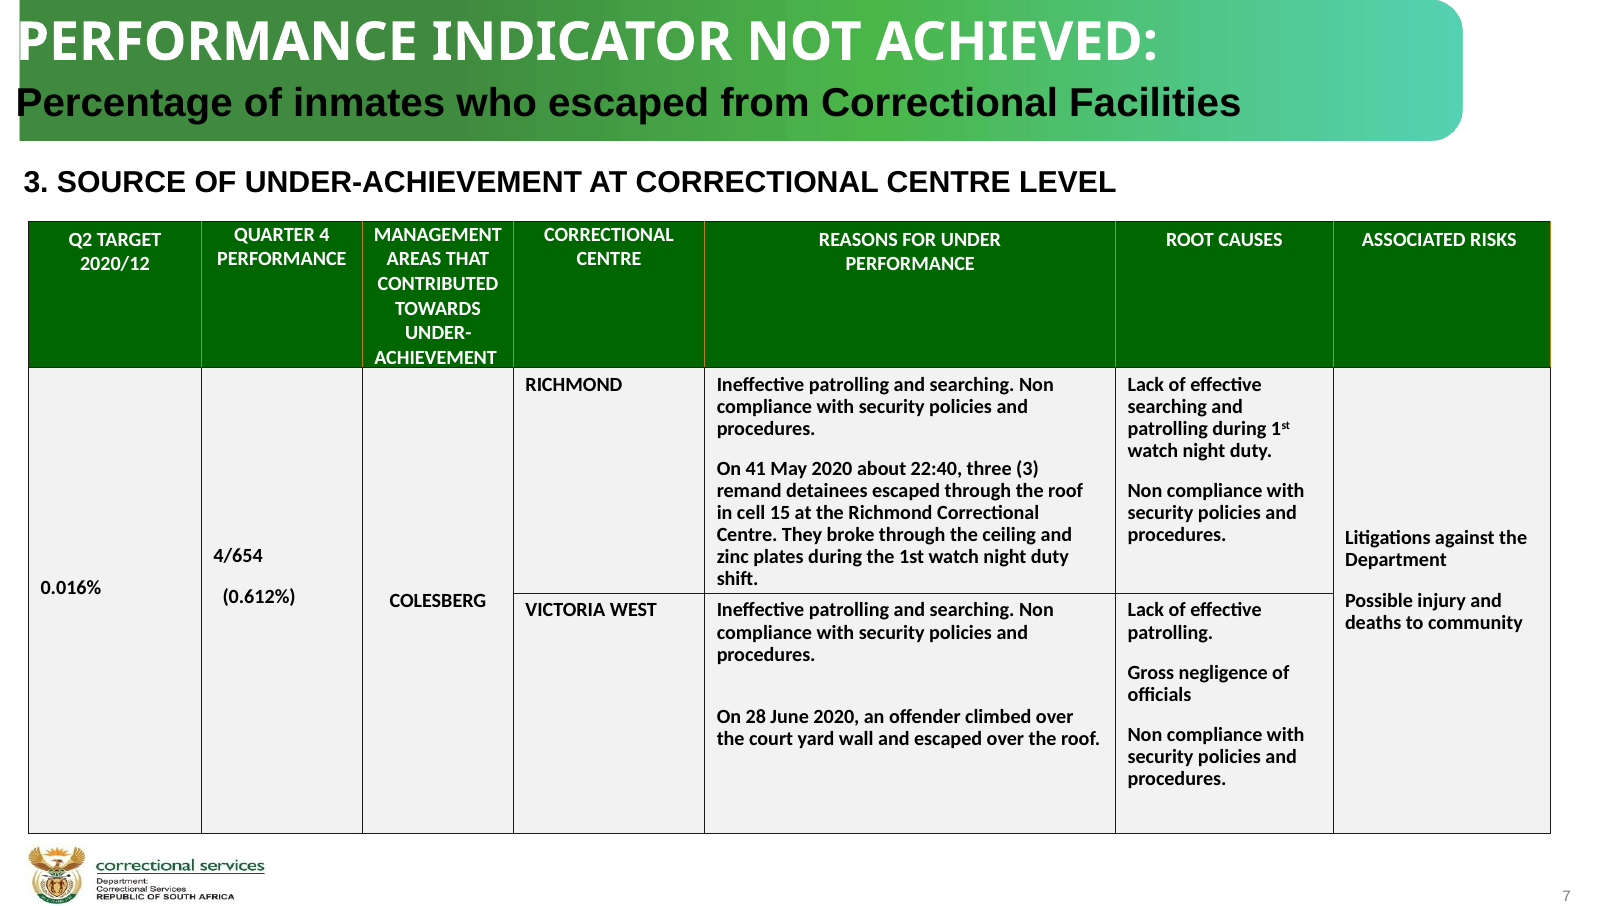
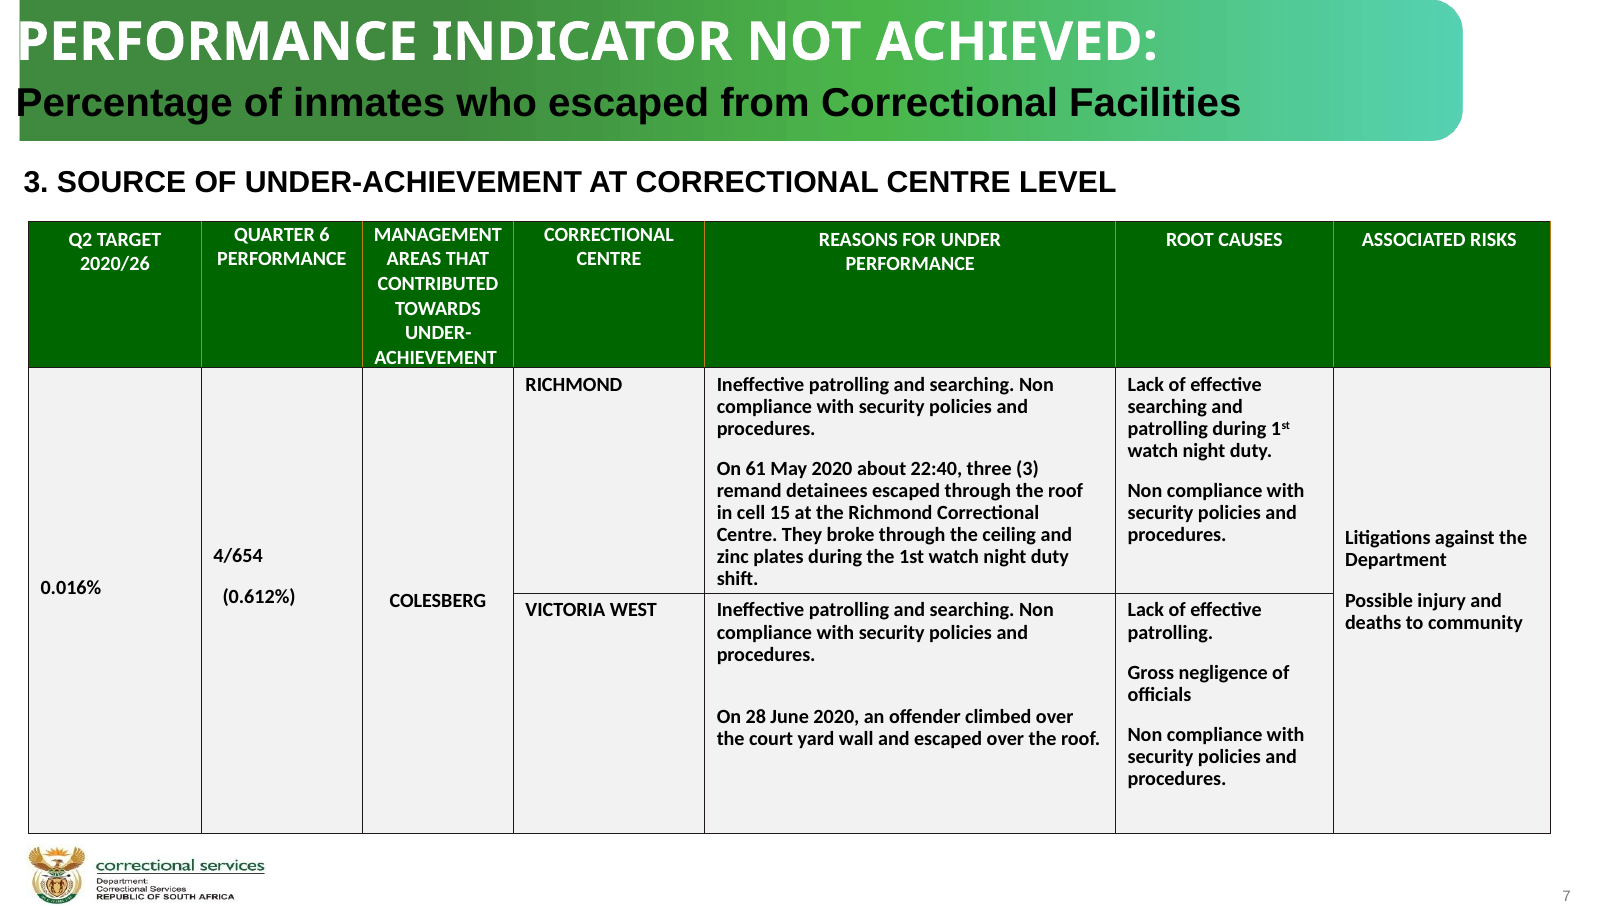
4: 4 -> 6
2020/12: 2020/12 -> 2020/26
41: 41 -> 61
